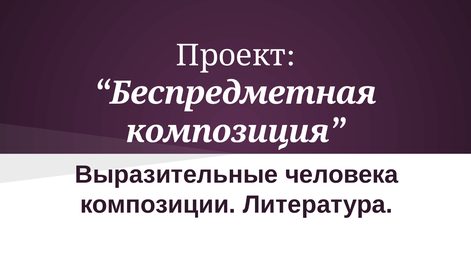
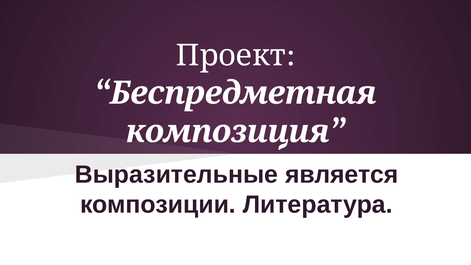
человека: человека -> является
